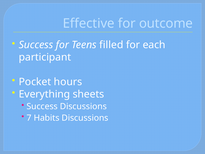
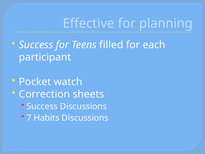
outcome: outcome -> planning
hours: hours -> watch
Everything: Everything -> Correction
